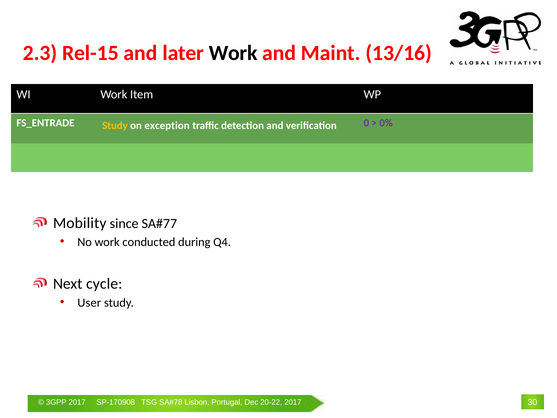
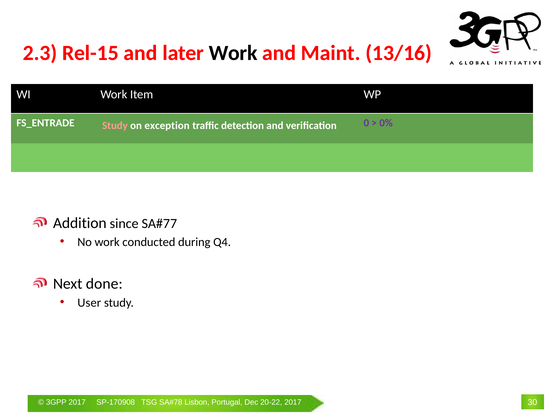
Study at (115, 125) colour: yellow -> pink
Mobility: Mobility -> Addition
cycle: cycle -> done
